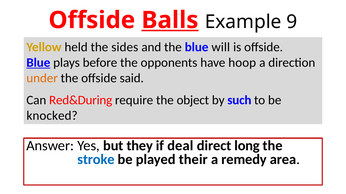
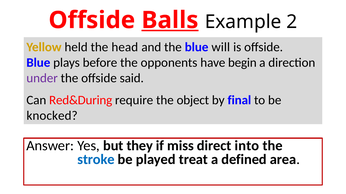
9: 9 -> 2
sides: sides -> head
Blue at (38, 63) underline: present -> none
hoop: hoop -> begin
under colour: orange -> purple
such: such -> final
deal: deal -> miss
long: long -> into
their: their -> treat
remedy: remedy -> defined
